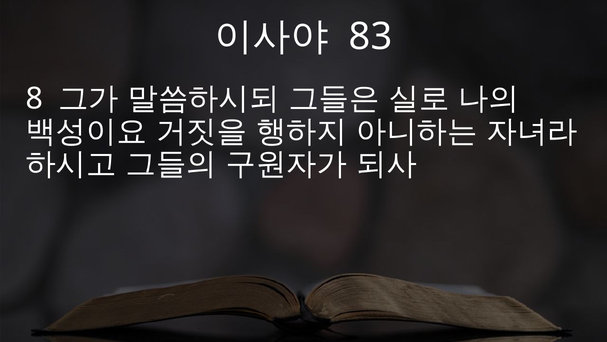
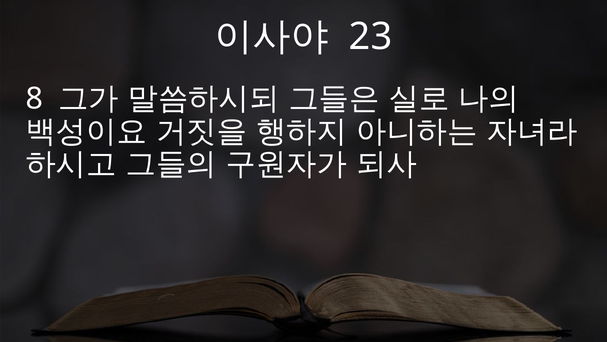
83: 83 -> 23
